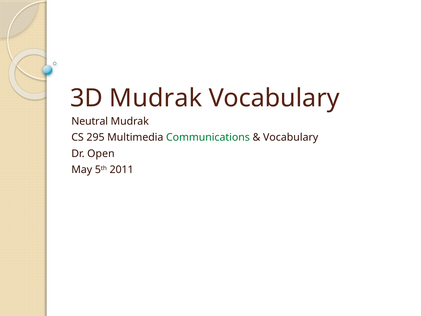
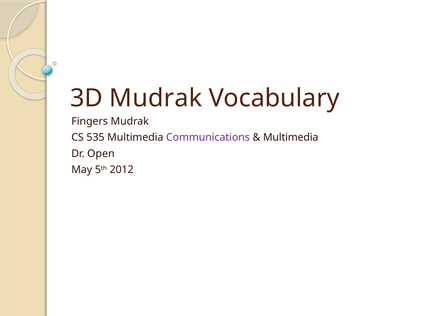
Neutral: Neutral -> Fingers
295: 295 -> 535
Communications colour: green -> purple
Vocabulary at (291, 137): Vocabulary -> Multimedia
2011: 2011 -> 2012
